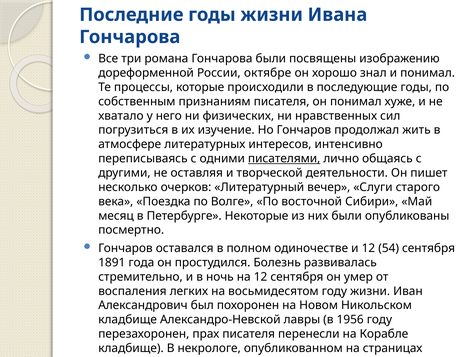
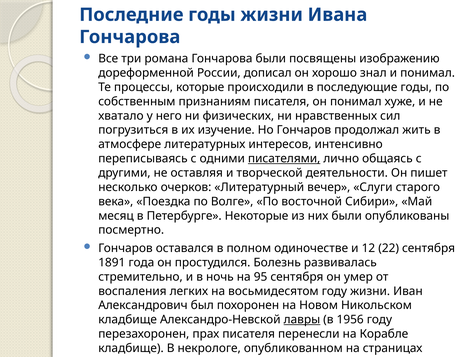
октябре: октябре -> дописал
54: 54 -> 22
на 12: 12 -> 95
лавры underline: none -> present
